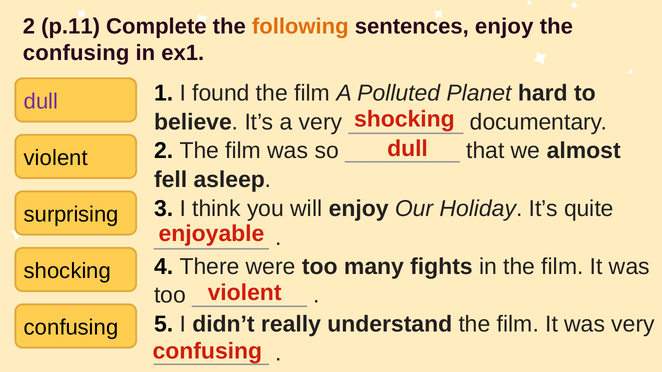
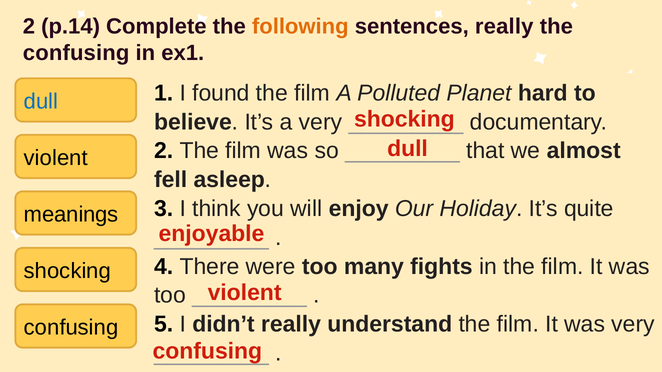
p.11: p.11 -> p.14
sentences enjoy: enjoy -> really
dull at (41, 102) colour: purple -> blue
surprising: surprising -> meanings
